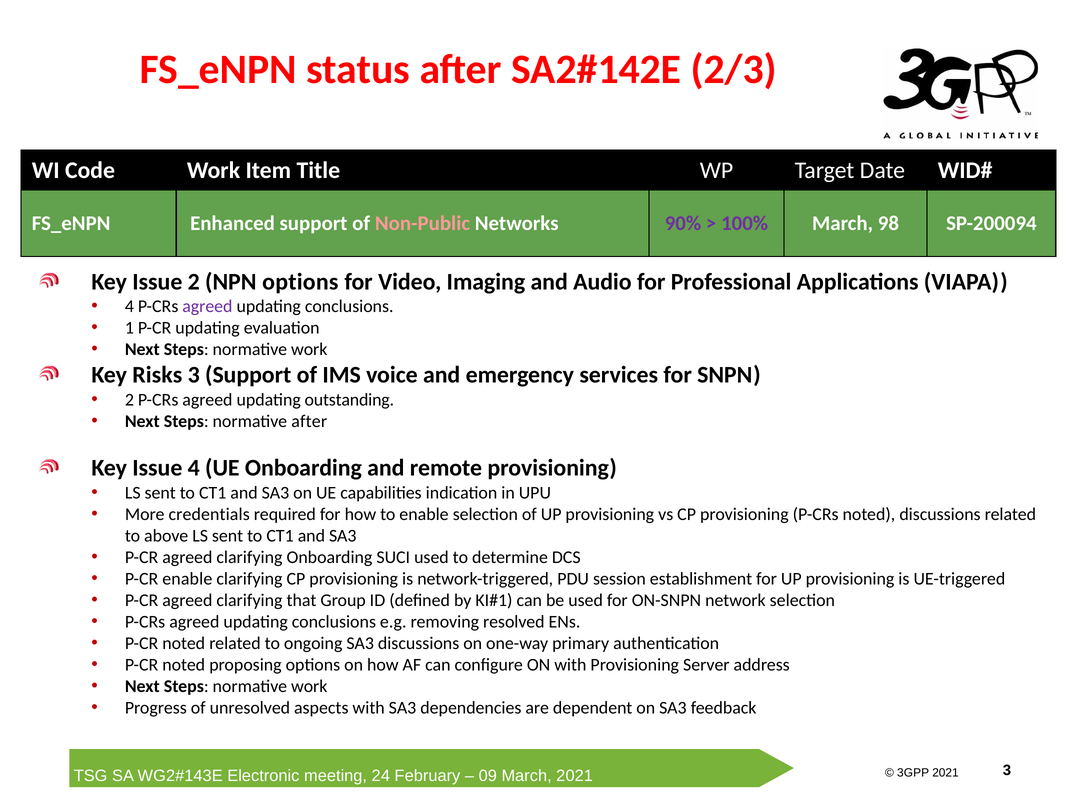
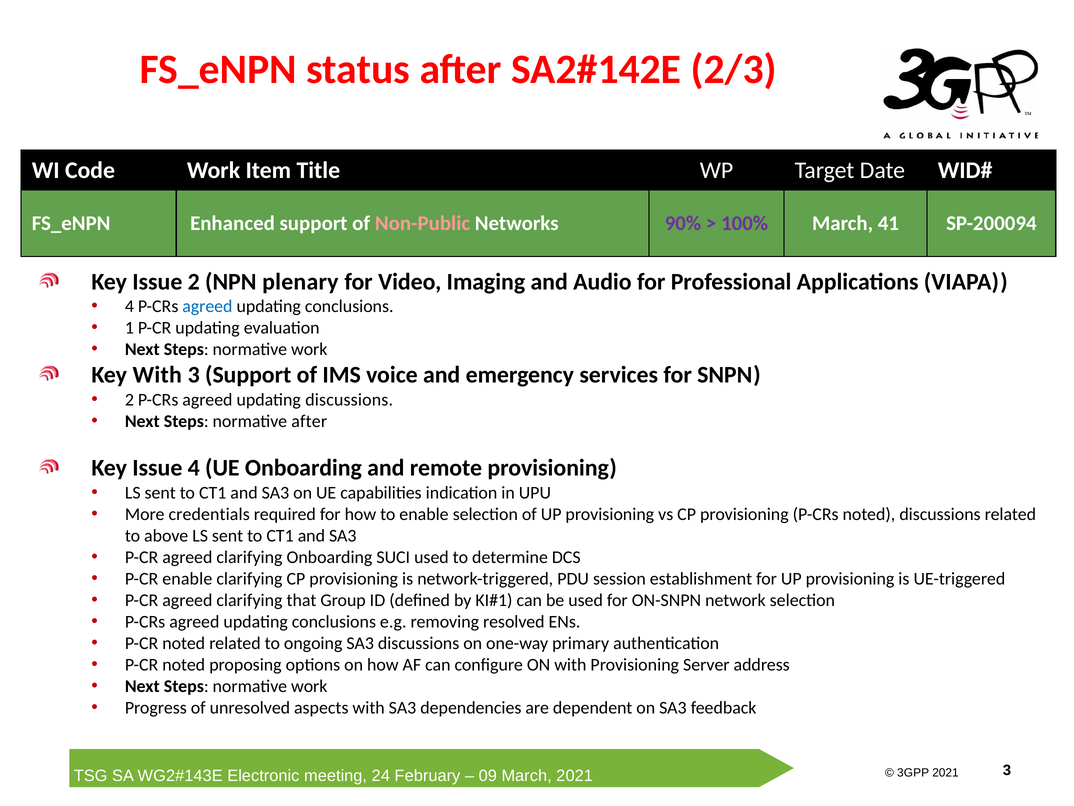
98: 98 -> 41
NPN options: options -> plenary
agreed at (207, 306) colour: purple -> blue
Key Risks: Risks -> With
updating outstanding: outstanding -> discussions
